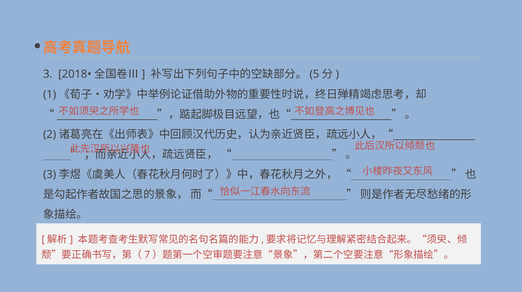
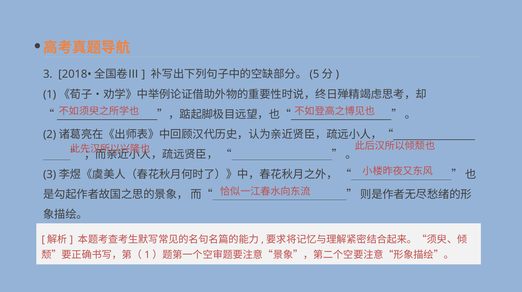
7 at (147, 256): 7 -> 1
